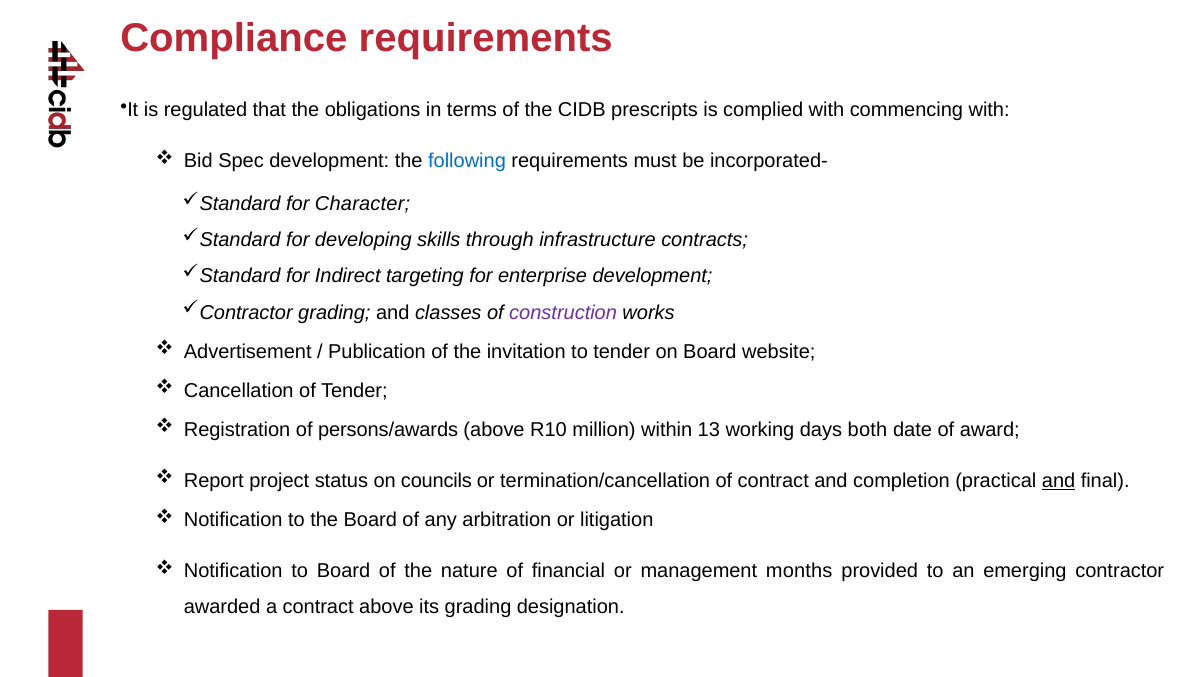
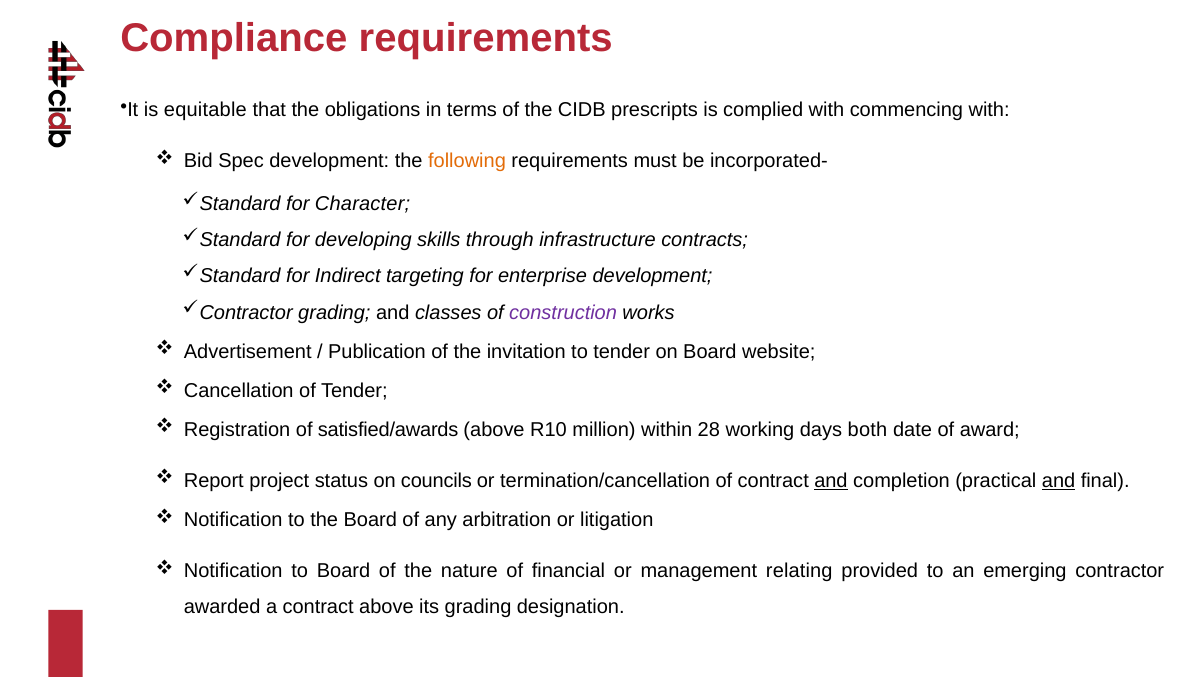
regulated: regulated -> equitable
following colour: blue -> orange
persons/awards: persons/awards -> satisfied/awards
13: 13 -> 28
and at (831, 480) underline: none -> present
months: months -> relating
